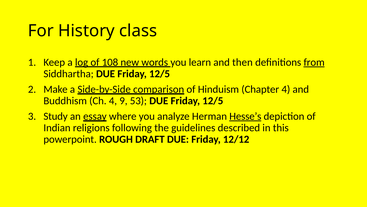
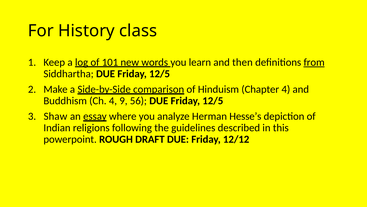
108: 108 -> 101
53: 53 -> 56
Study: Study -> Shaw
Hesse’s underline: present -> none
